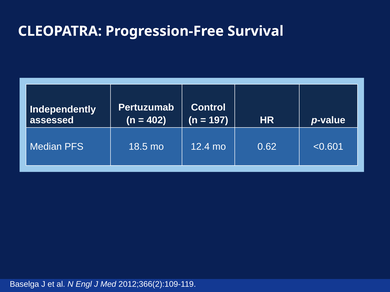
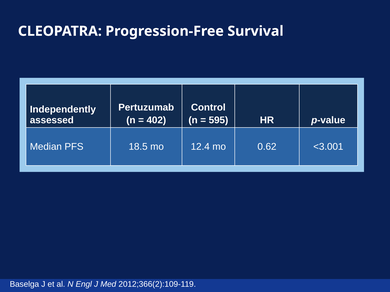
197: 197 -> 595
<0.601: <0.601 -> <3.001
